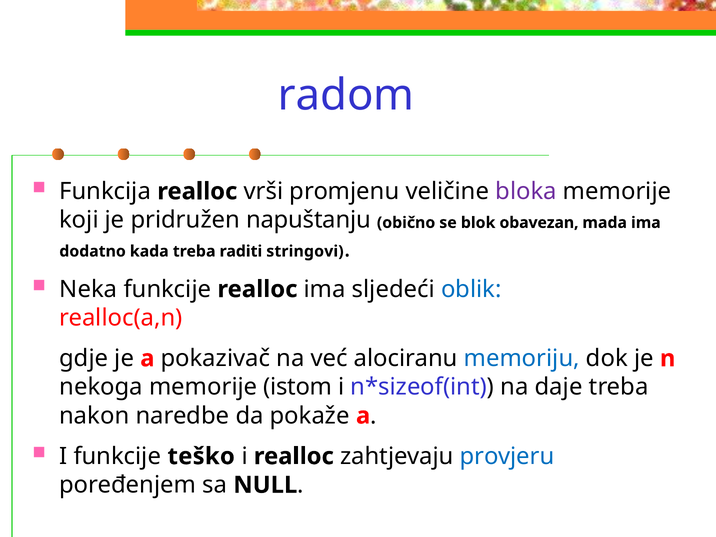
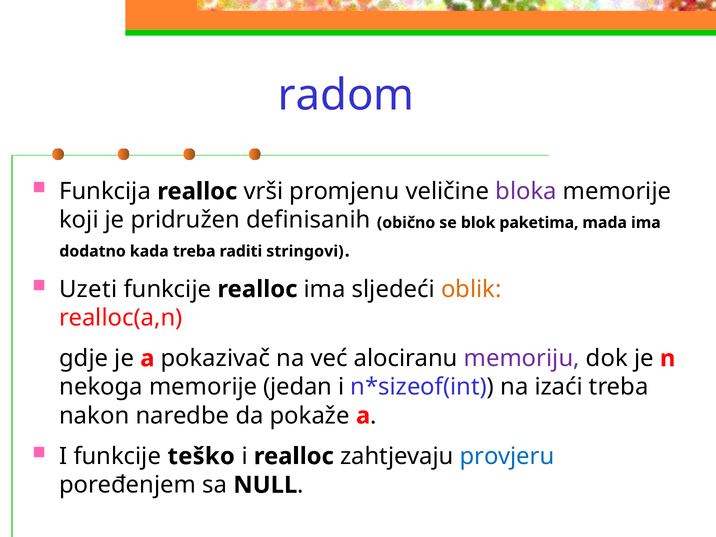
napuštanju: napuštanju -> definisanih
obavezan: obavezan -> paketima
Neka: Neka -> Uzeti
oblik colour: blue -> orange
memoriju colour: blue -> purple
istom: istom -> jedan
daje: daje -> izaći
